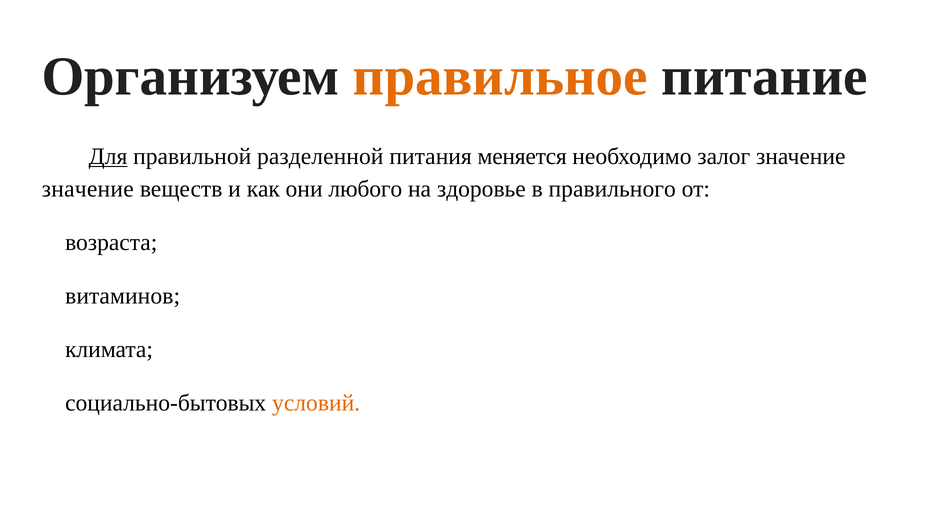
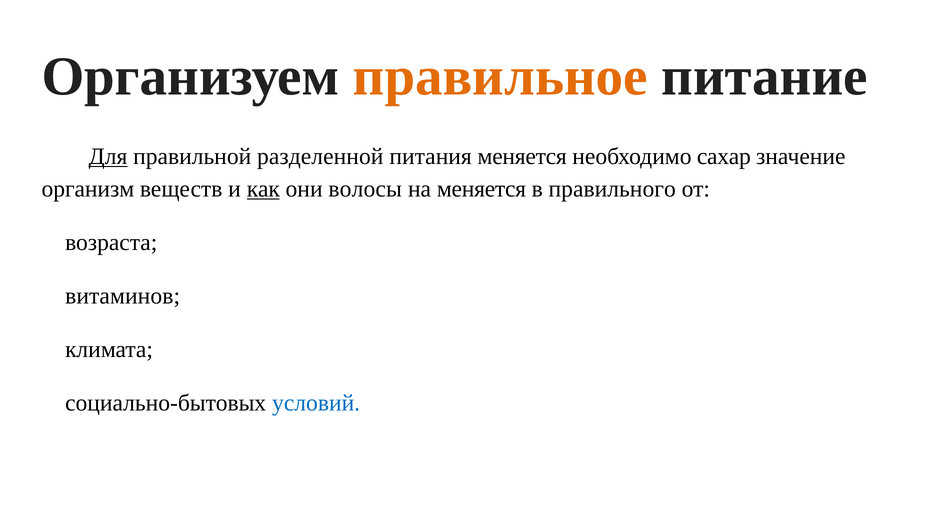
залог: залог -> сахар
значение at (88, 189): значение -> организм
как underline: none -> present
любого: любого -> волосы
на здоровье: здоровье -> меняется
условий colour: orange -> blue
